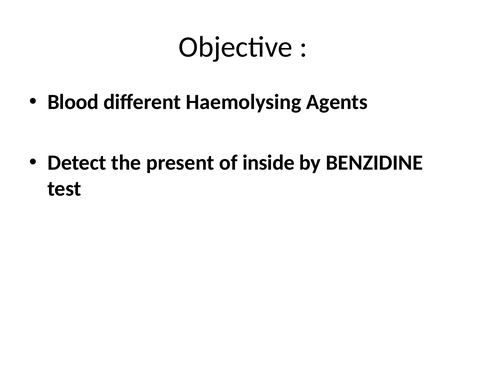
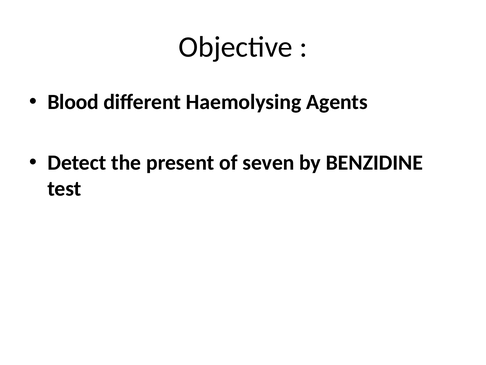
inside: inside -> seven
